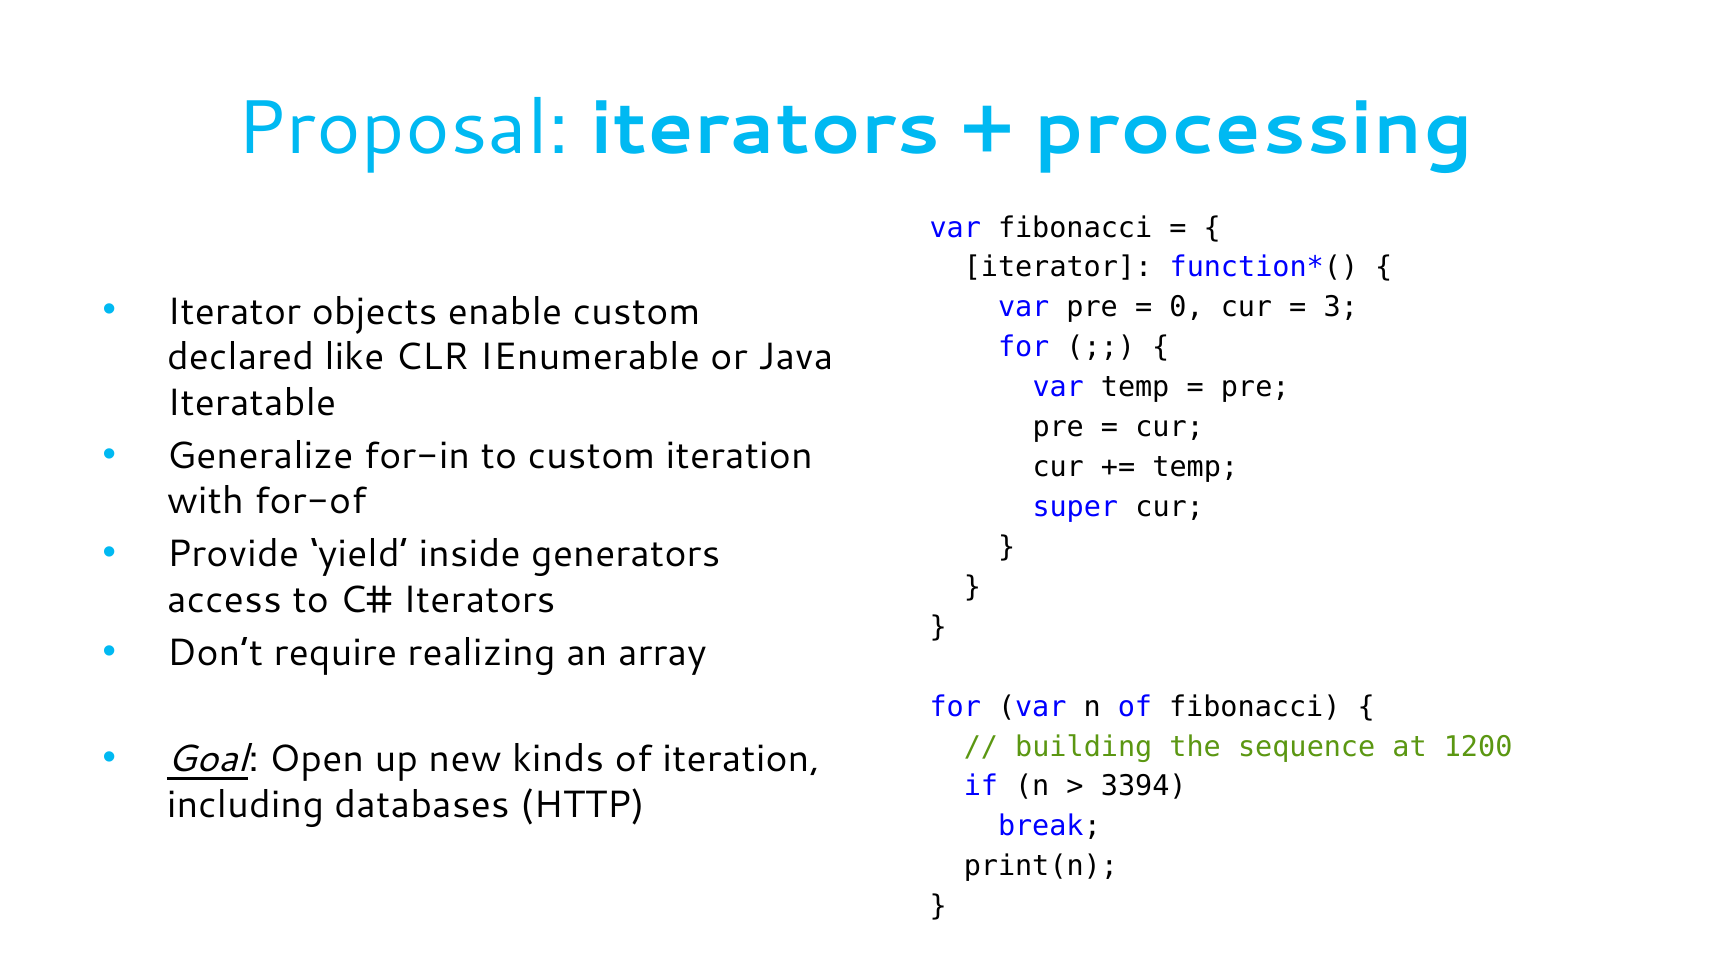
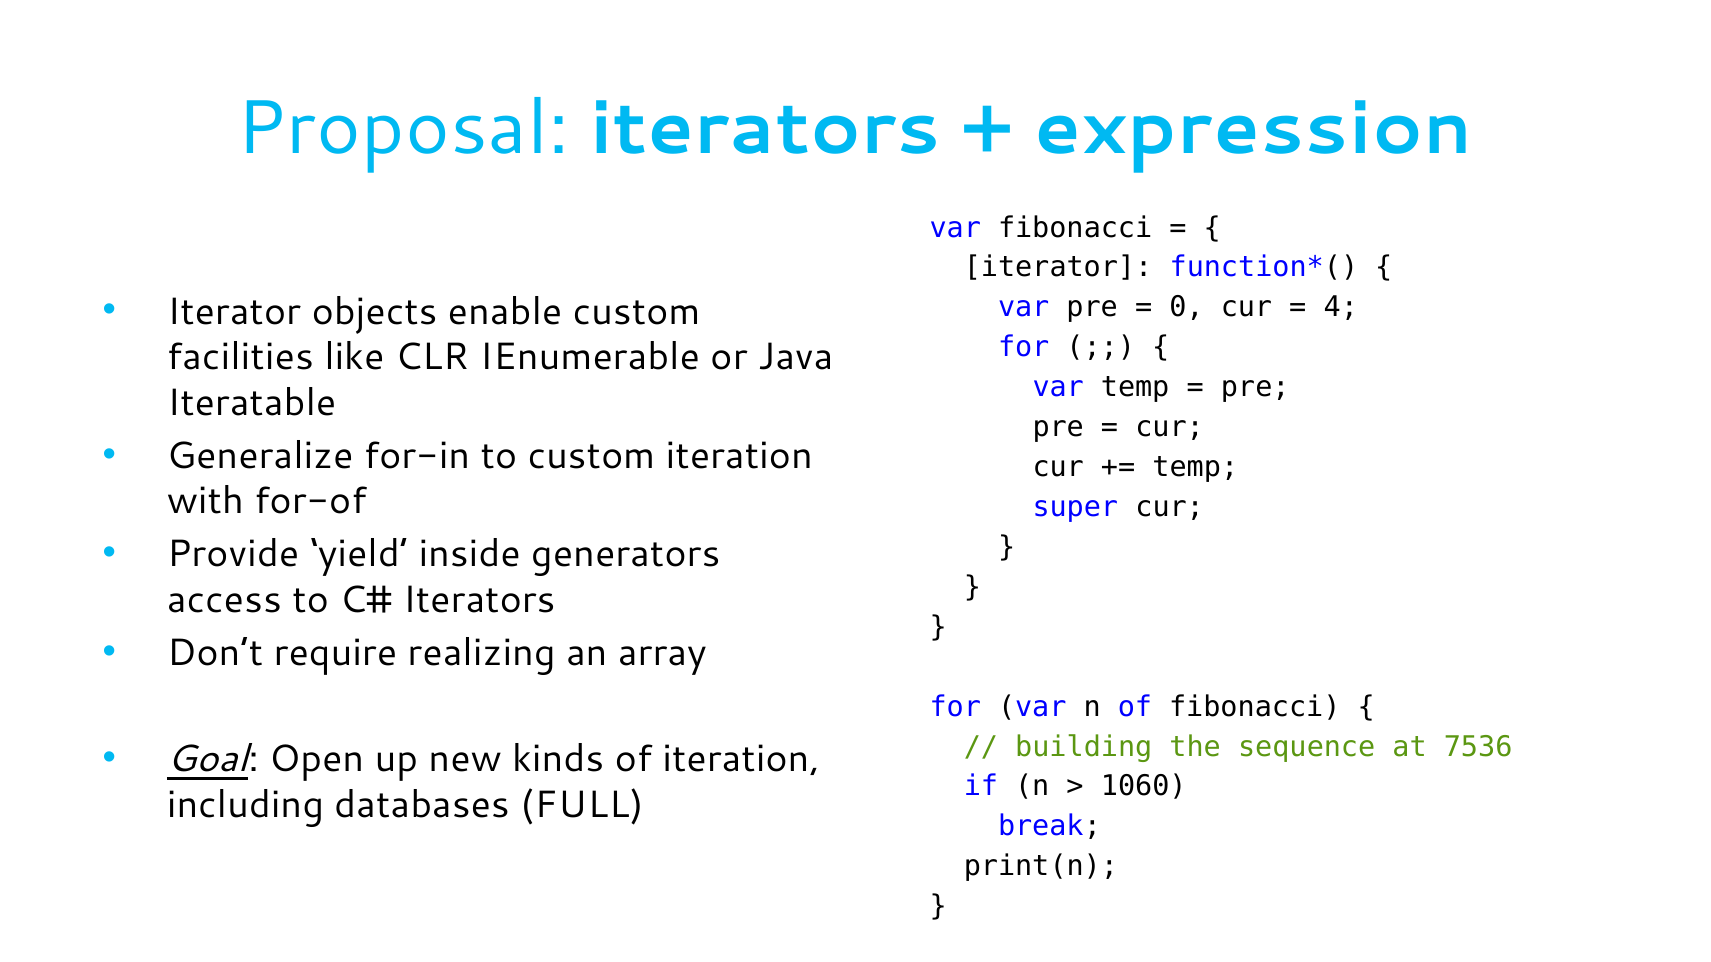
processing: processing -> expression
3: 3 -> 4
declared: declared -> facilities
1200: 1200 -> 7536
3394: 3394 -> 1060
HTTP: HTTP -> FULL
